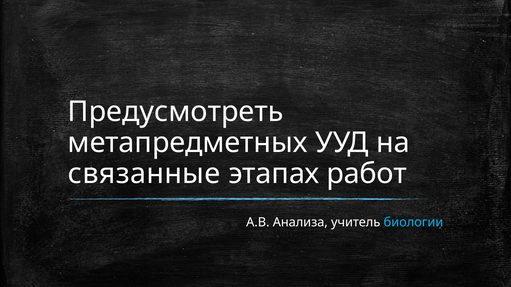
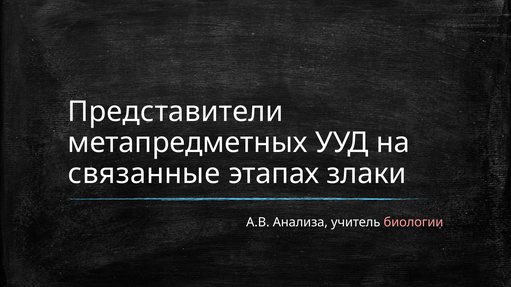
Предусмотреть: Предусмотреть -> Представители
работ: работ -> злаки
биологии colour: light blue -> pink
